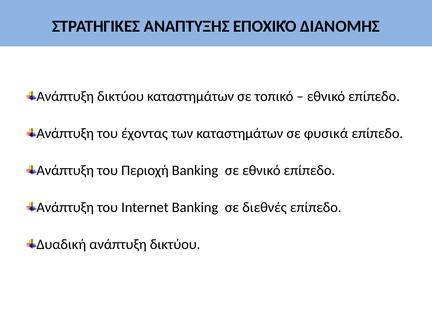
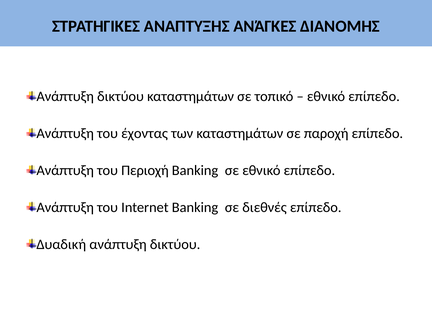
ΕΠΟΧΙΚΌ: ΕΠΟΧΙΚΌ -> ΑΝΆΓΚΕΣ
φυσικά: φυσικά -> παροχή
